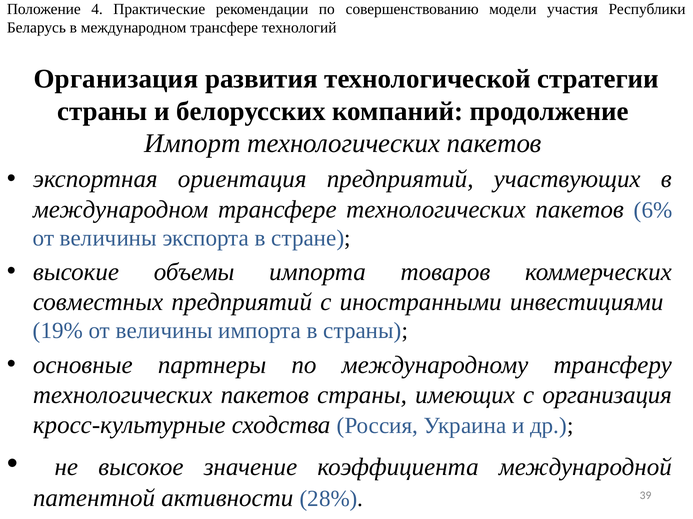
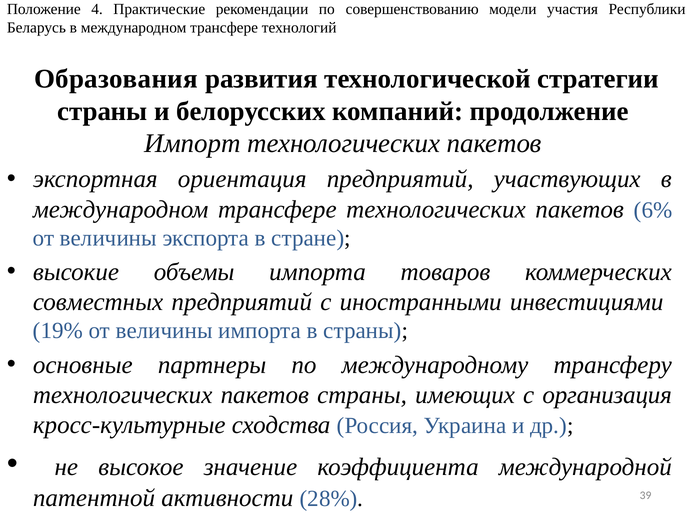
Организация at (116, 79): Организация -> Образования
